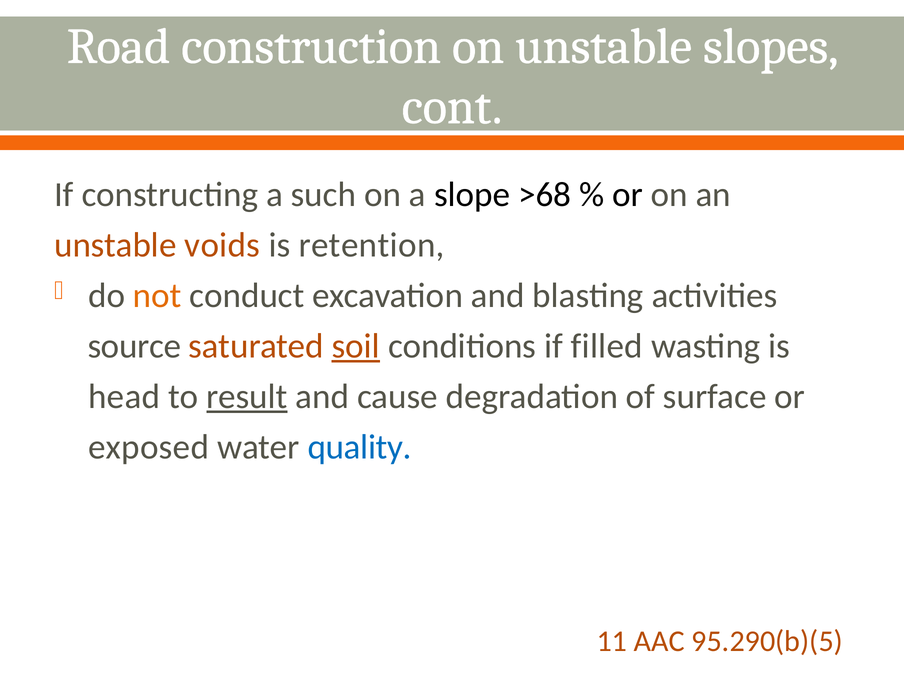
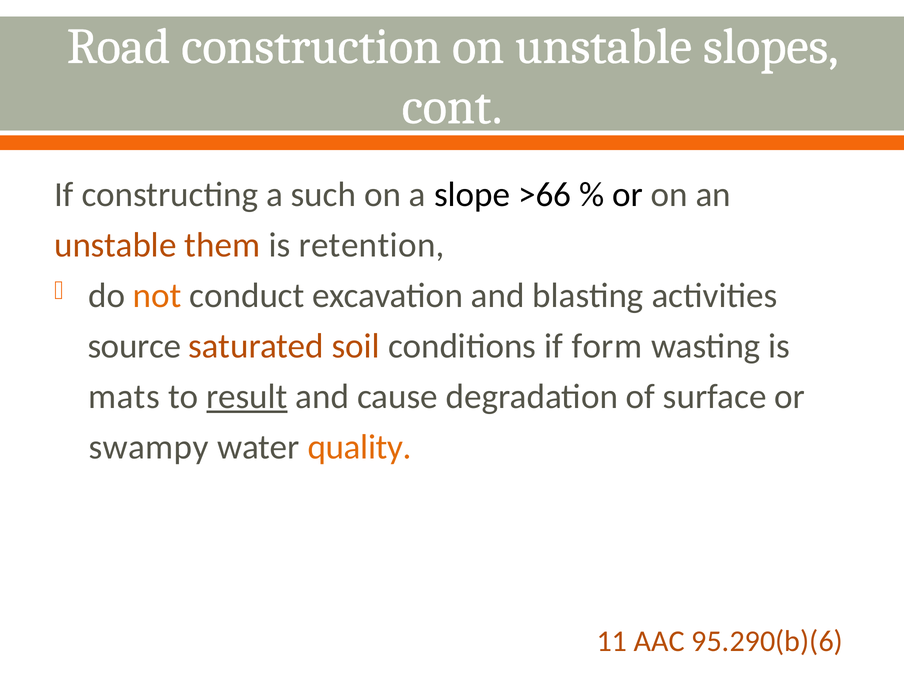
>68: >68 -> >66
voids: voids -> them
soil underline: present -> none
filled: filled -> form
head: head -> mats
exposed: exposed -> swampy
quality colour: blue -> orange
95.290(b)(5: 95.290(b)(5 -> 95.290(b)(6
